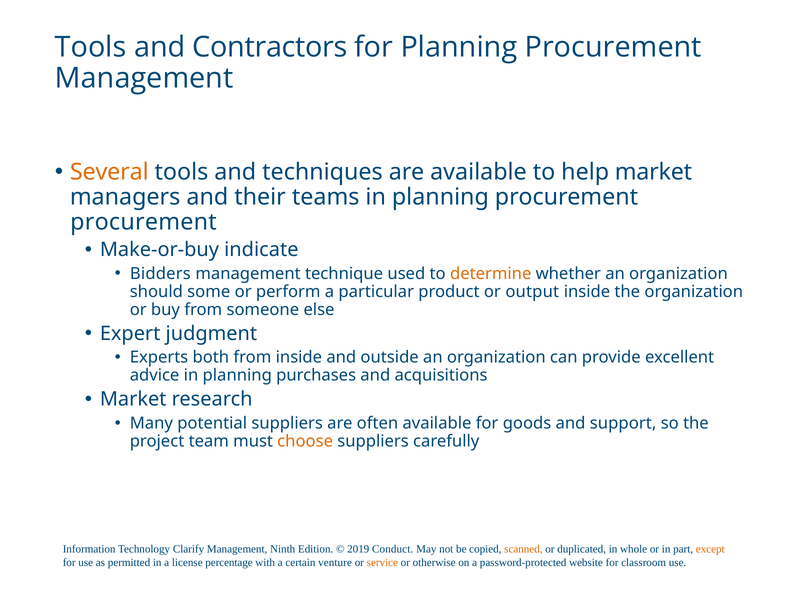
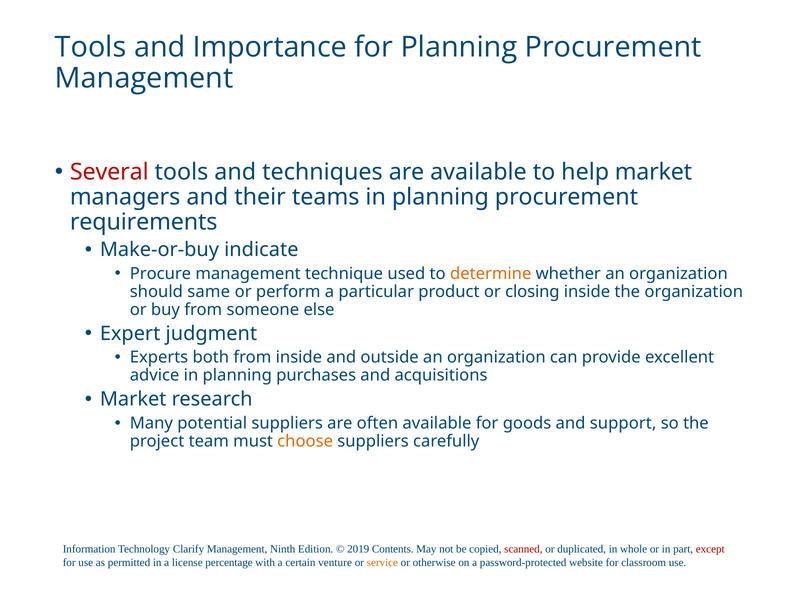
Contractors: Contractors -> Importance
Several colour: orange -> red
procurement at (143, 222): procurement -> requirements
Bidders: Bidders -> Procure
some: some -> same
output: output -> closing
Conduct: Conduct -> Contents
scanned colour: orange -> red
except colour: orange -> red
